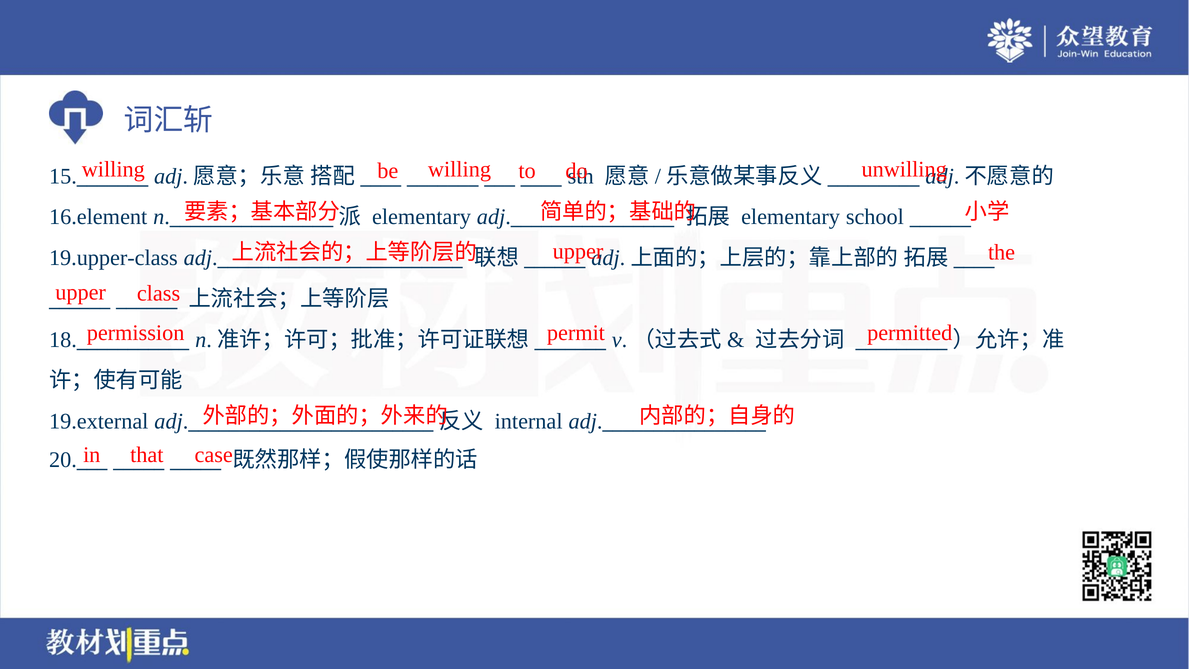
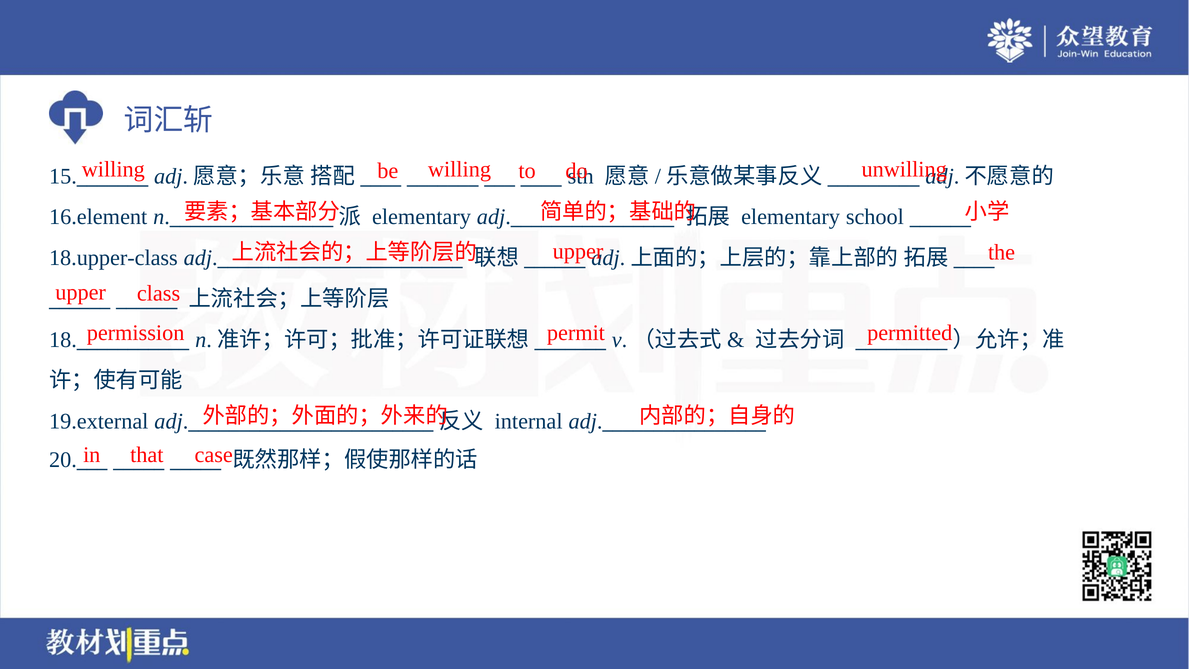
19.upper-class: 19.upper-class -> 18.upper-class
